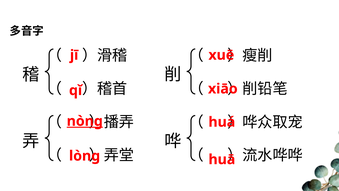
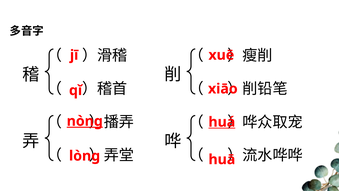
huá underline: none -> present
